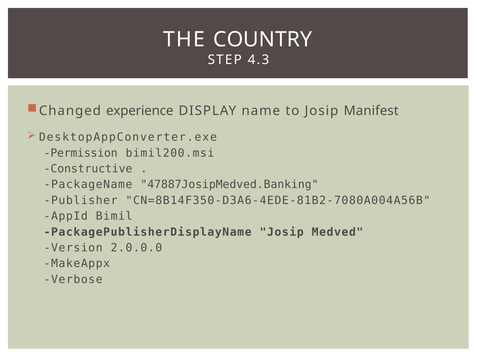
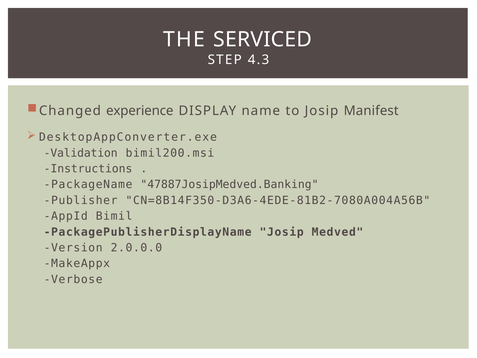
COUNTRY: COUNTRY -> SERVICED
Permission: Permission -> Validation
Constructive: Constructive -> Instructions
